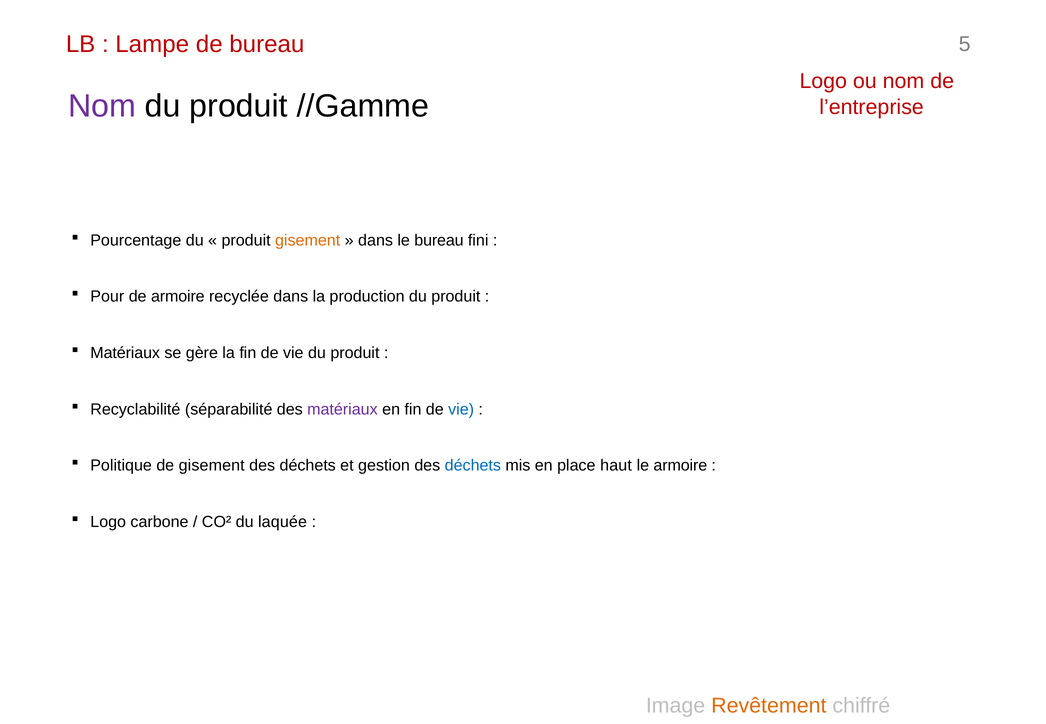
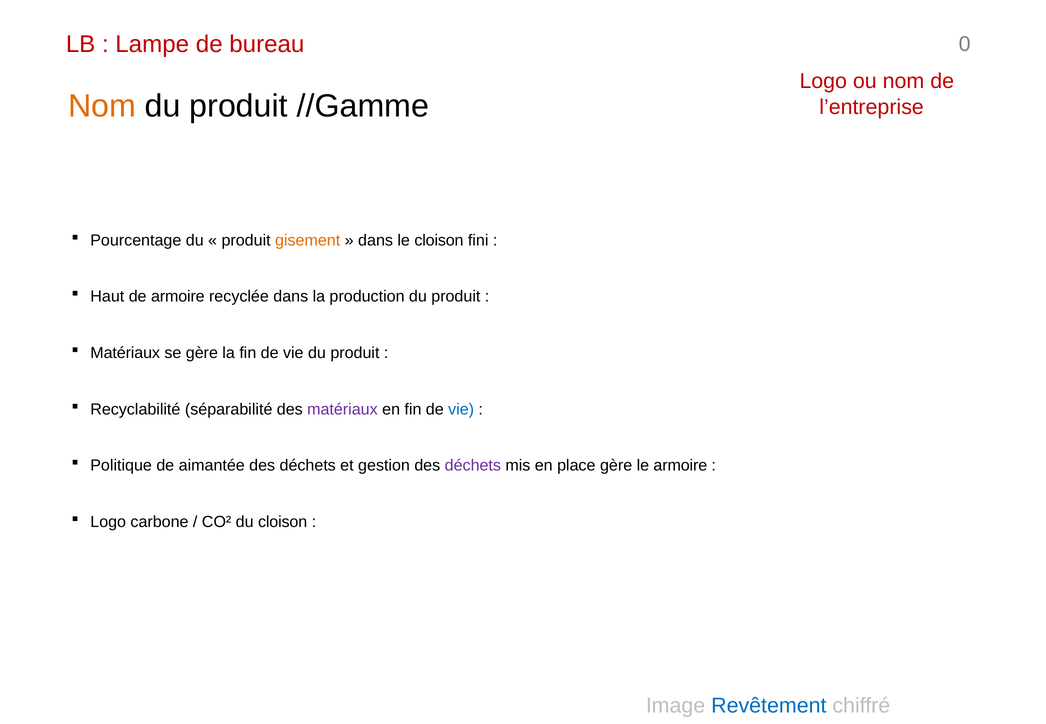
5: 5 -> 0
Nom at (102, 106) colour: purple -> orange
le bureau: bureau -> cloison
Pour: Pour -> Haut
de gisement: gisement -> aimantée
déchets at (473, 466) colour: blue -> purple
place haut: haut -> gère
du laquée: laquée -> cloison
Revêtement colour: orange -> blue
